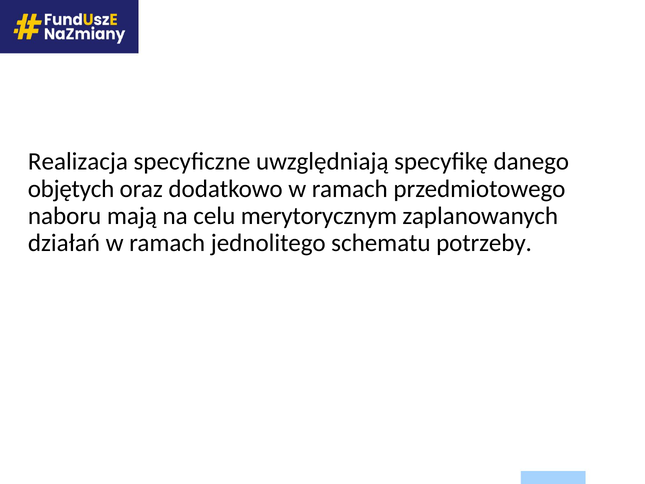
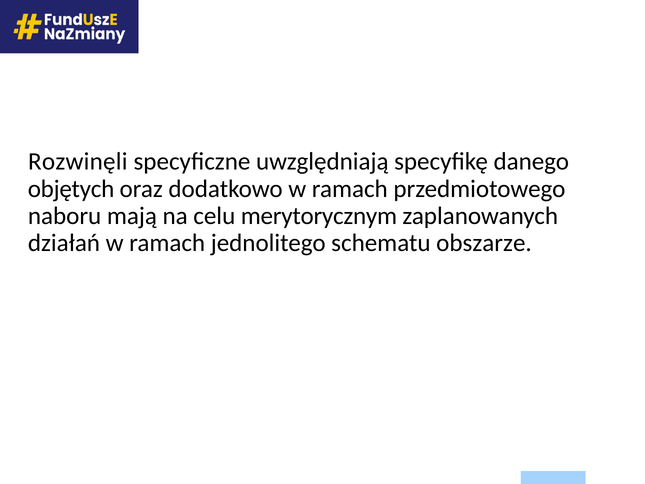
Realizacja: Realizacja -> Rozwinęli
potrzeby: potrzeby -> obszarze
